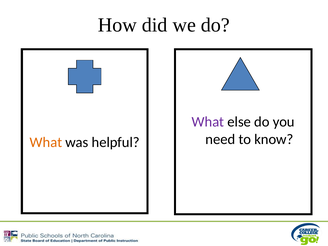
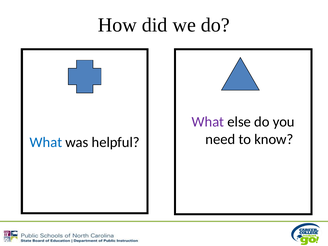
What at (46, 142) colour: orange -> blue
